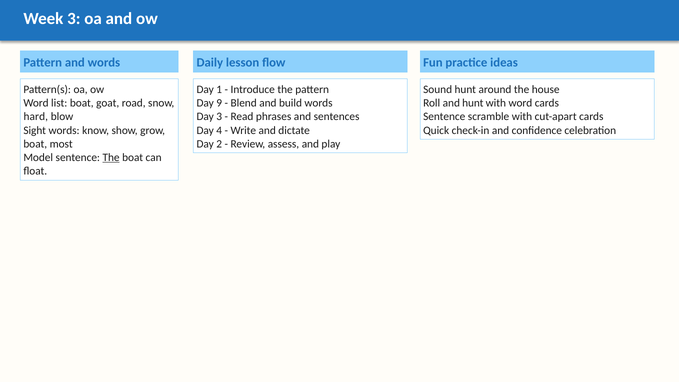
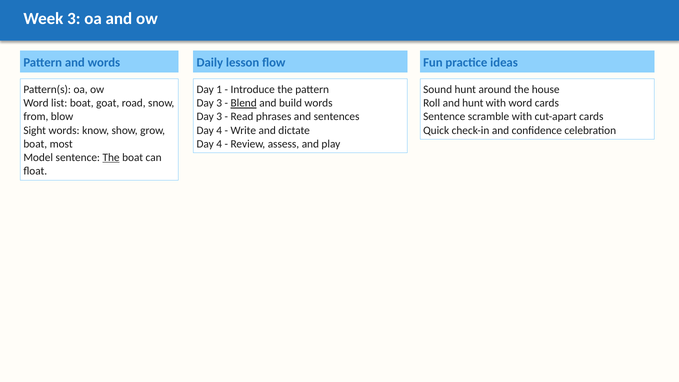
9 at (219, 103): 9 -> 3
Blend underline: none -> present
hard: hard -> from
2 at (219, 144): 2 -> 4
